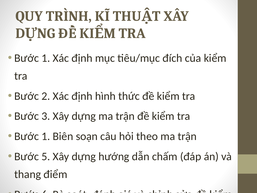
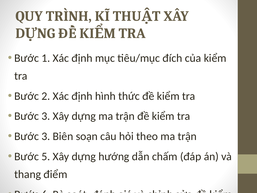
1 at (46, 136): 1 -> 3
